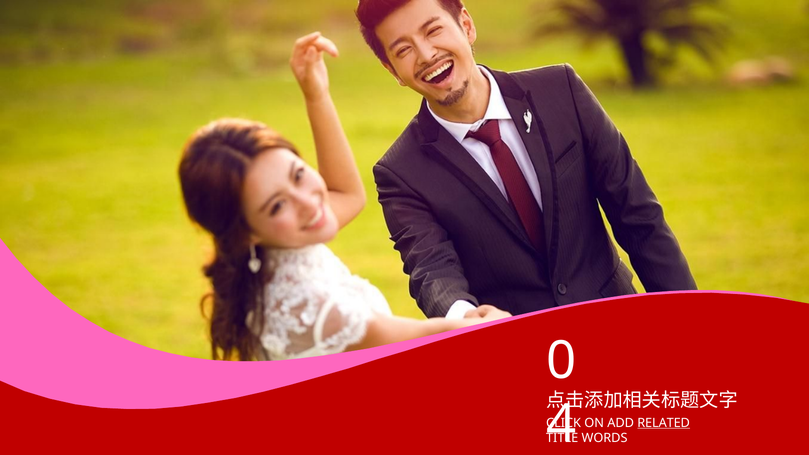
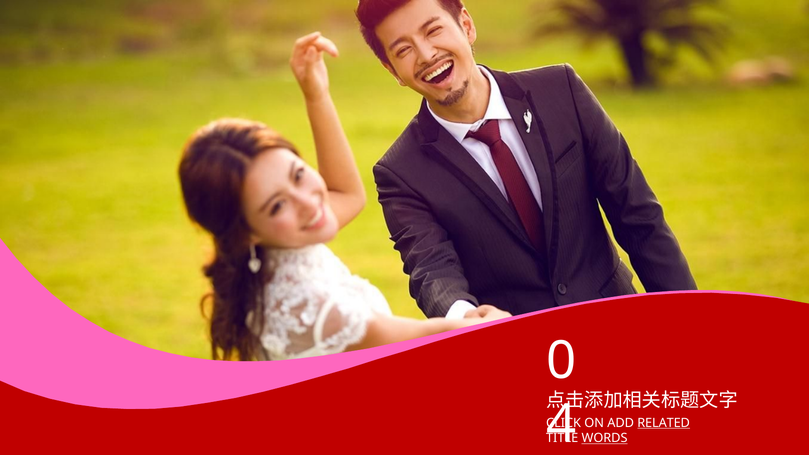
WORDS underline: none -> present
